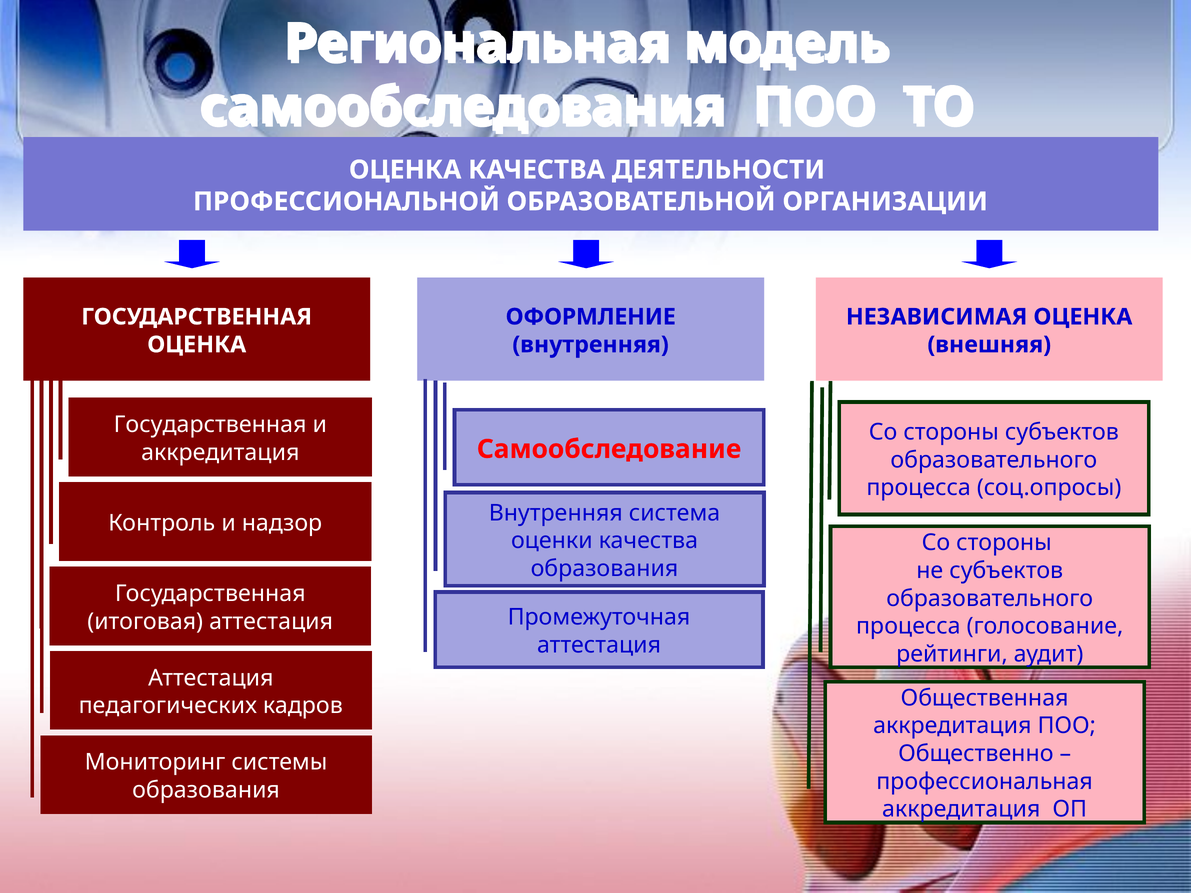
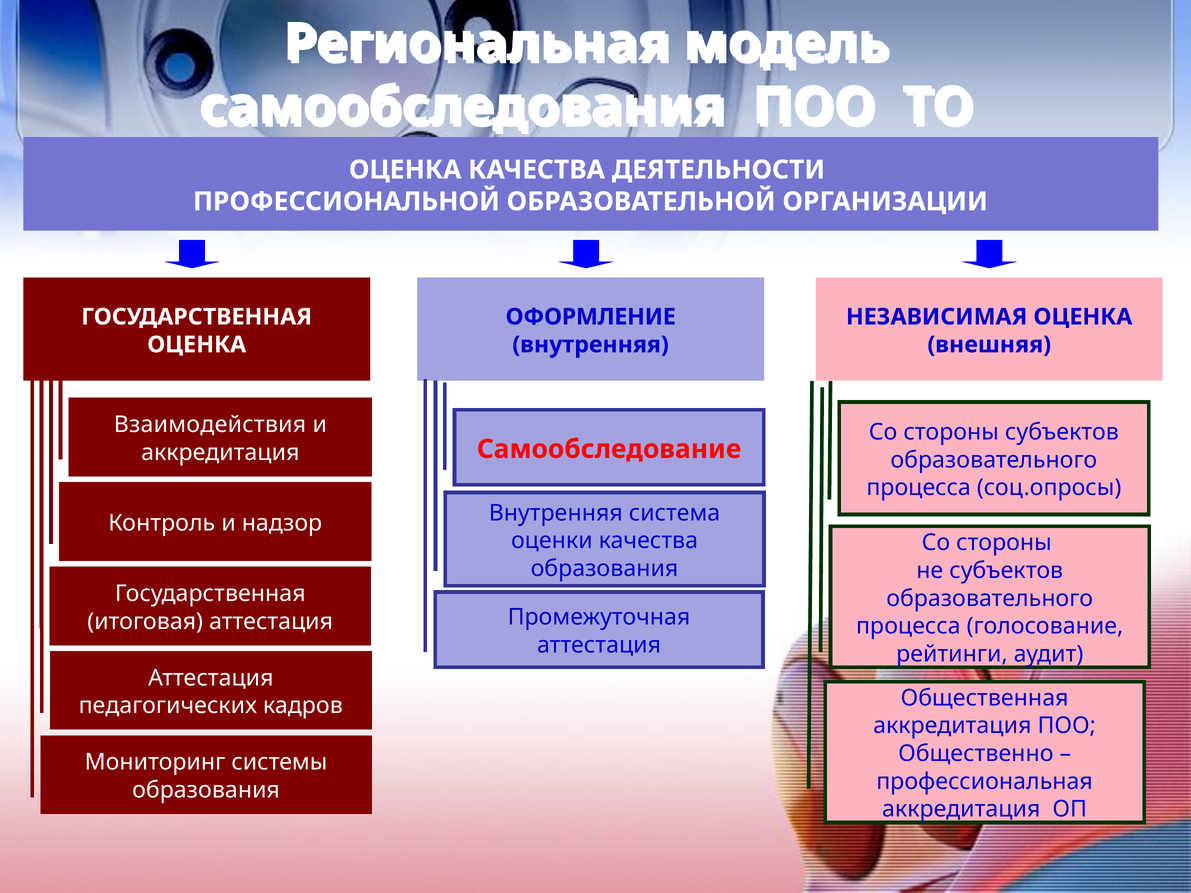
Государственная at (210, 425): Государственная -> Взаимодействия
